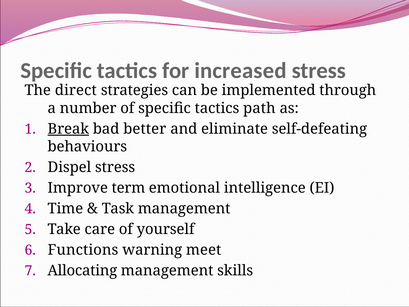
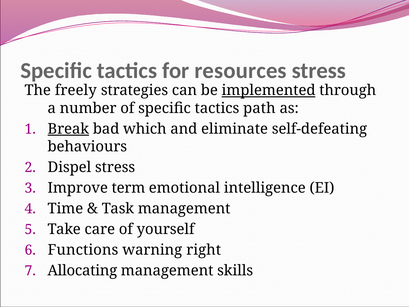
increased: increased -> resources
direct: direct -> freely
implemented underline: none -> present
better: better -> which
meet: meet -> right
